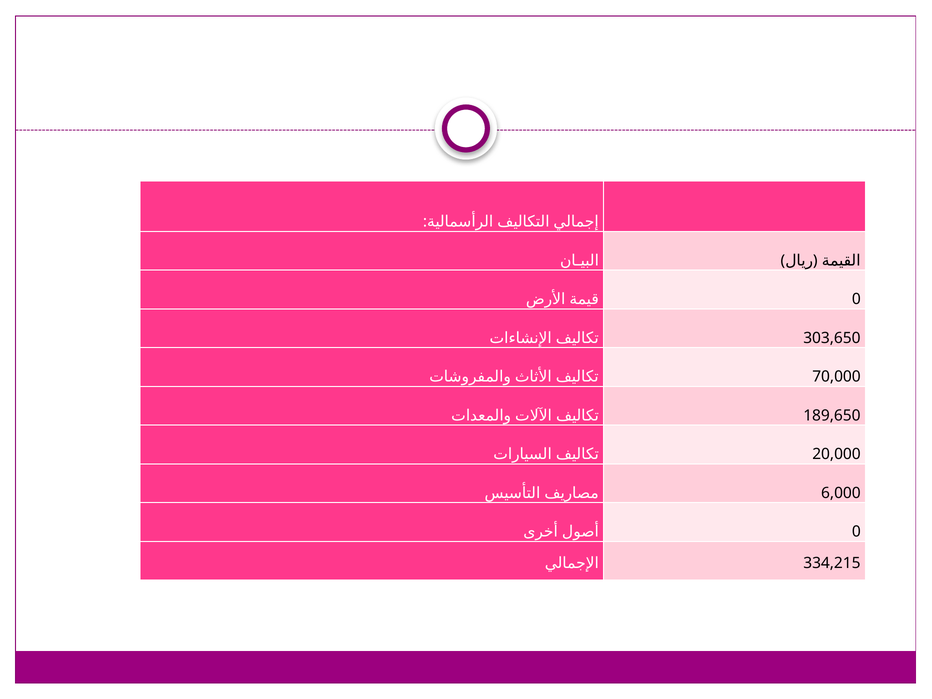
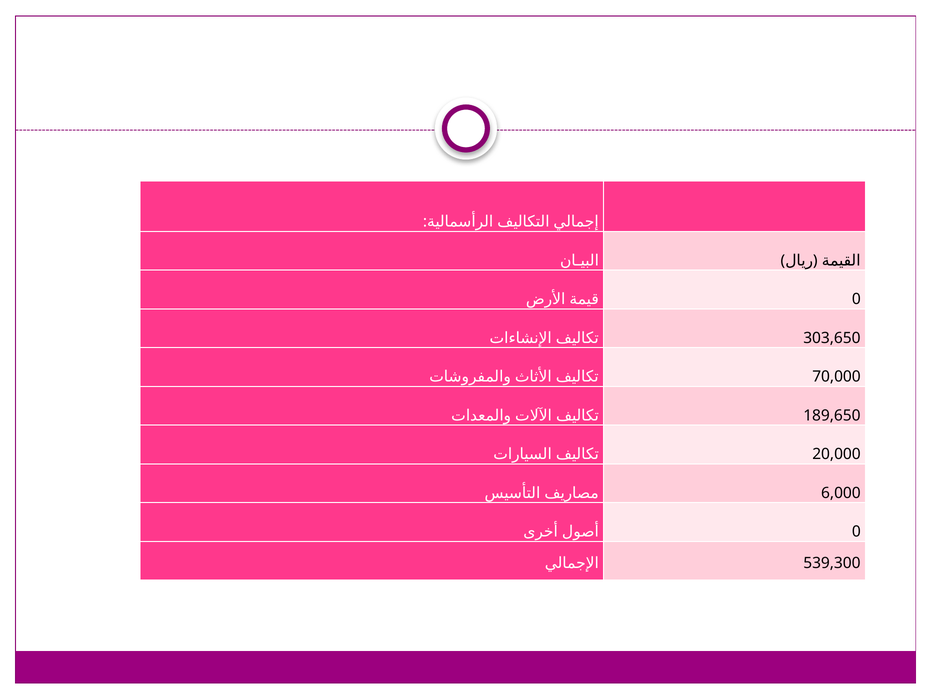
334,215: 334,215 -> 539,300
